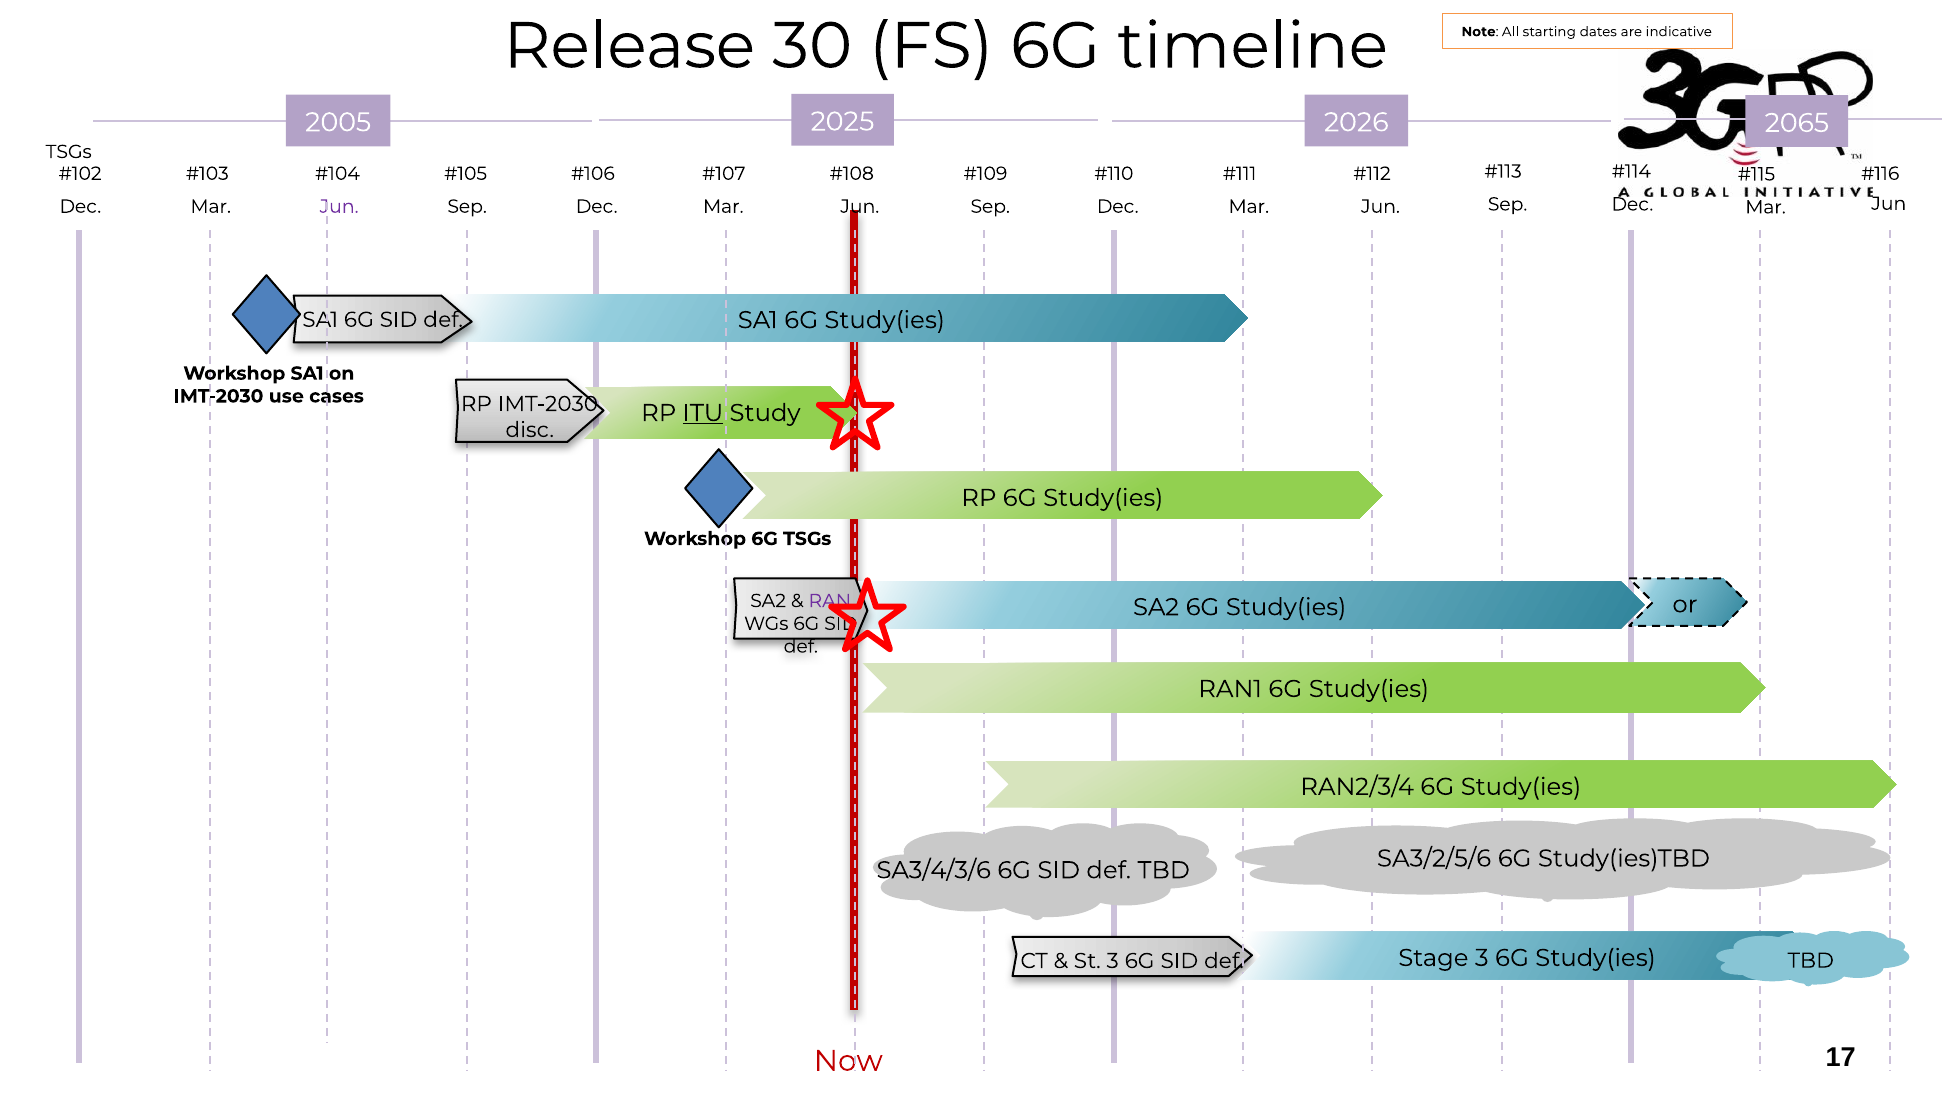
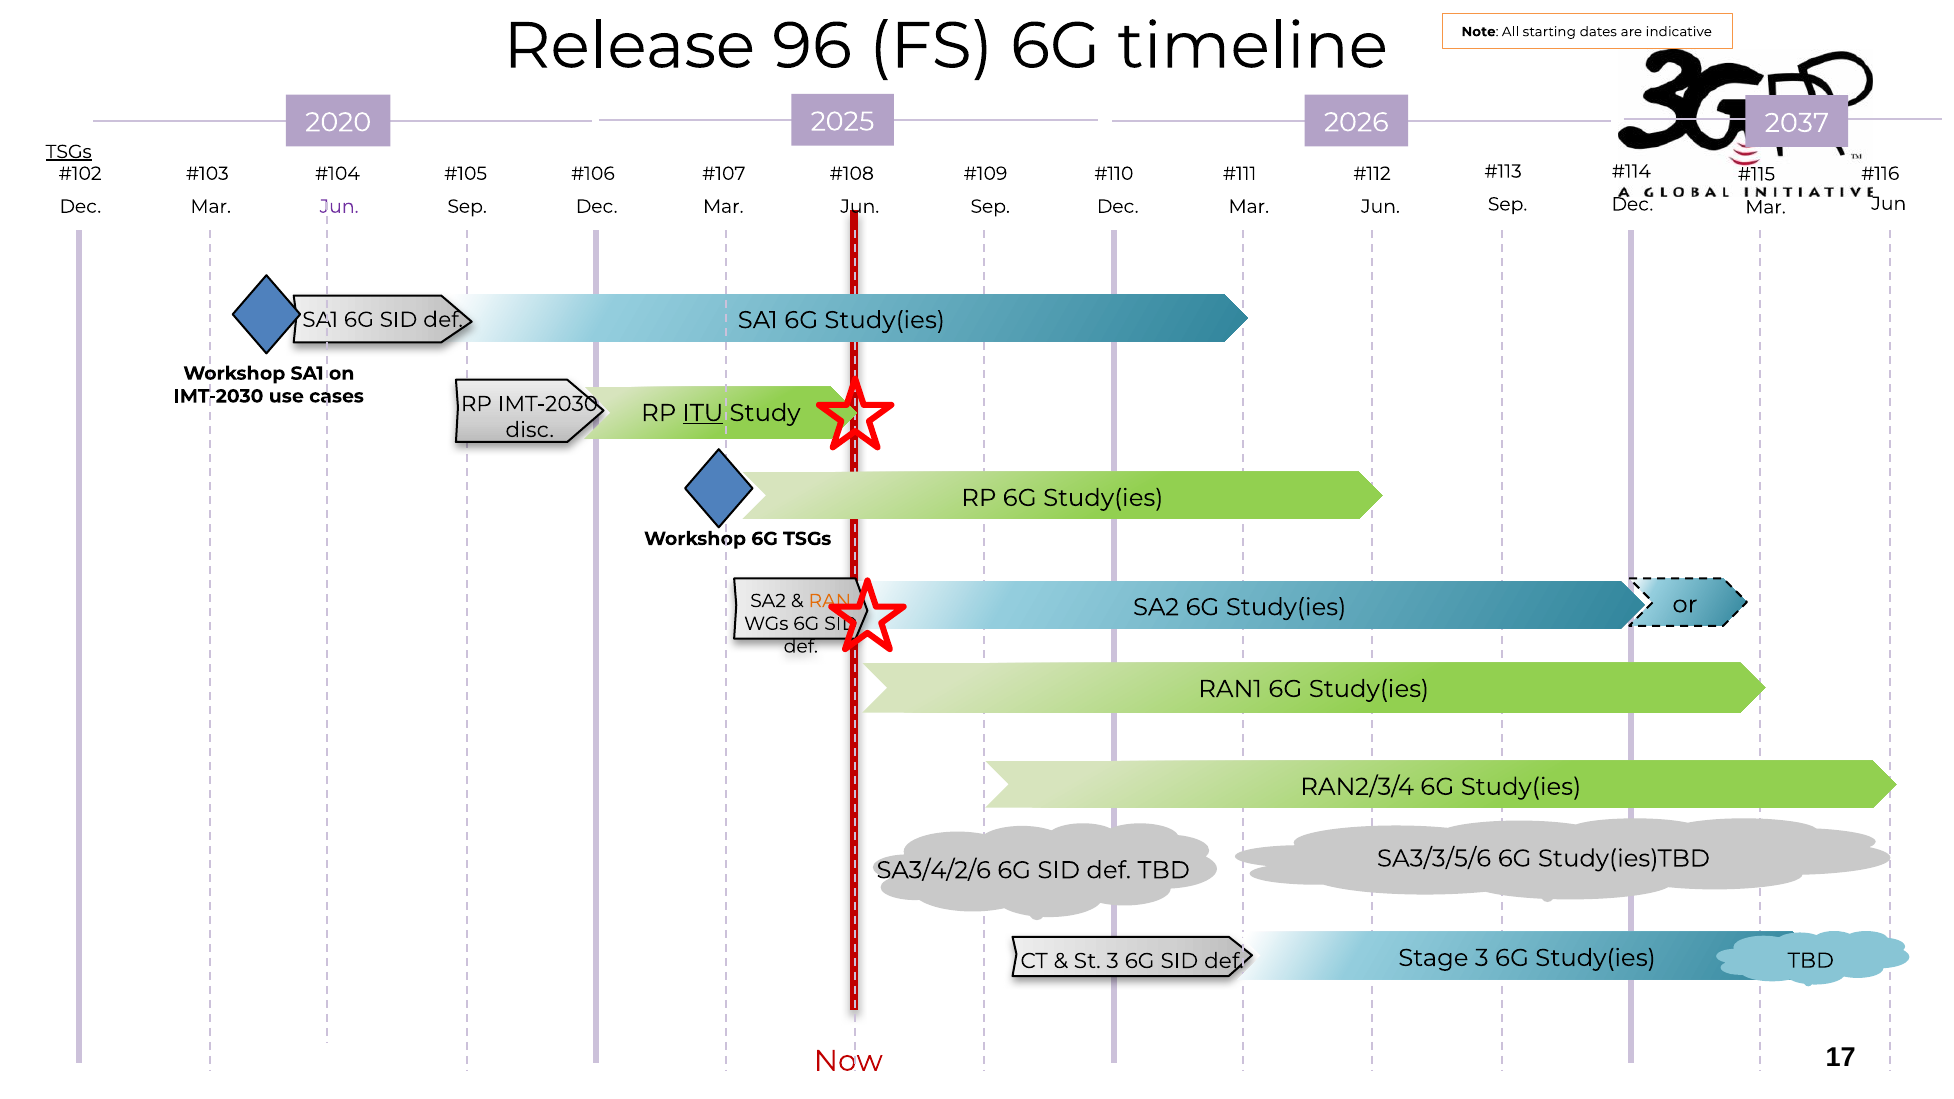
30: 30 -> 96
2065: 2065 -> 2037
2005: 2005 -> 2020
TSGs at (69, 152) underline: none -> present
RAN colour: purple -> orange
SA3/2/5/6: SA3/2/5/6 -> SA3/3/5/6
SA3/4/3/6: SA3/4/3/6 -> SA3/4/2/6
